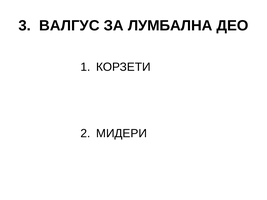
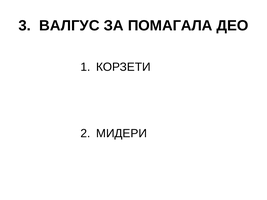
ЛУМБАЛНА: ЛУМБАЛНА -> ПОМАГАЛА
